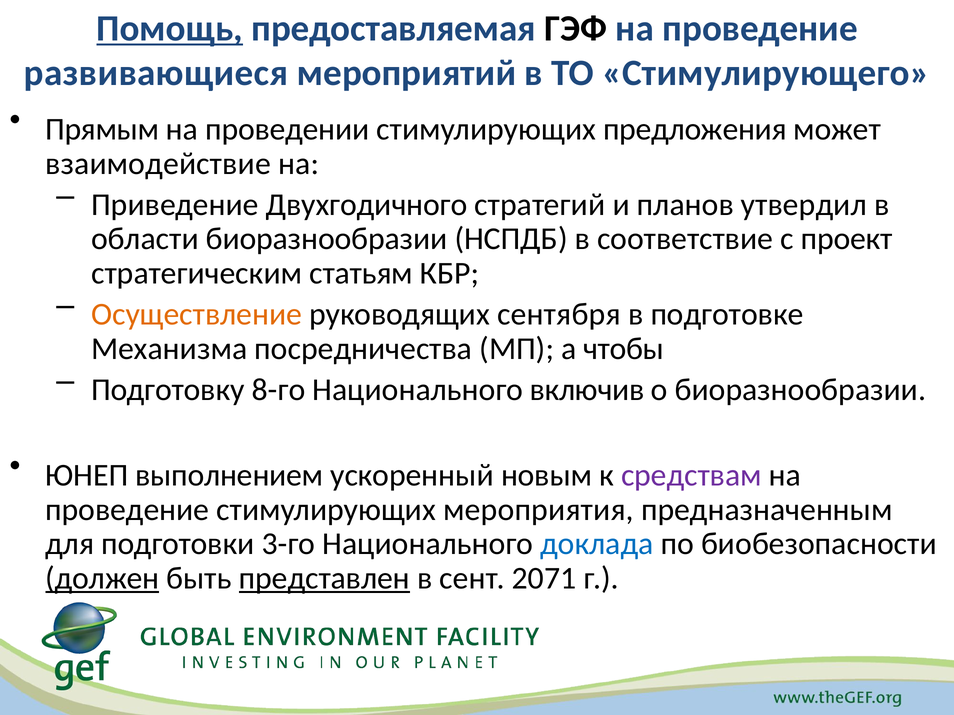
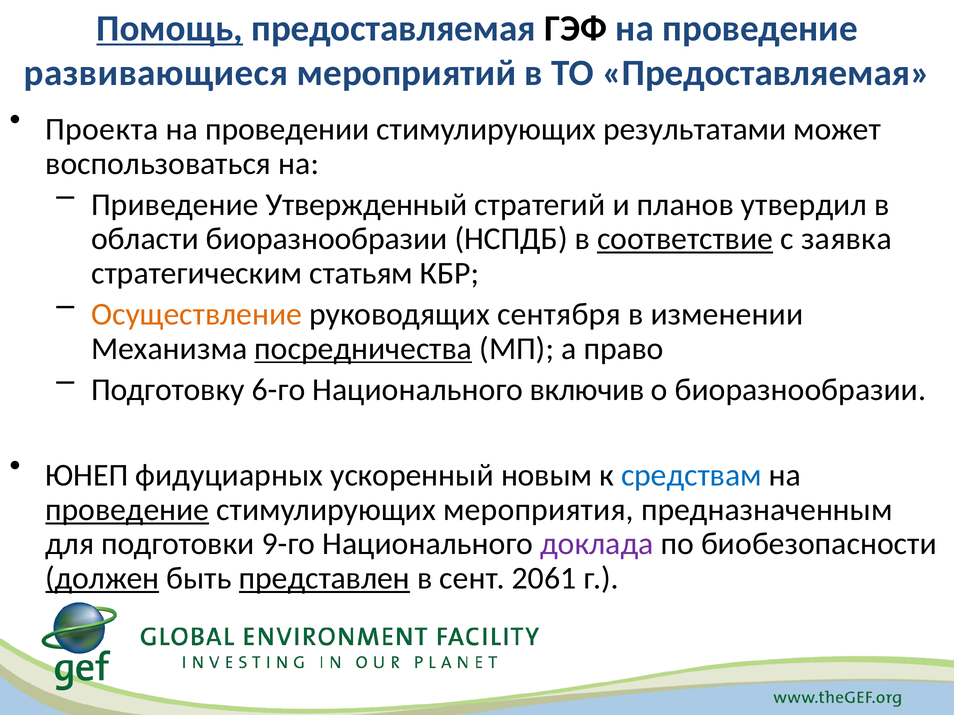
ТО Стимулирующего: Стимулирующего -> Предоставляемая
Прямым: Прямым -> Проекта
предложения: предложения -> результатами
взаимодействие: взаимодействие -> воспользоваться
Двухгодичного: Двухгодичного -> Утвержденный
соответствие underline: none -> present
проект: проект -> заявка
подготовке: подготовке -> изменении
посредничества underline: none -> present
чтобы: чтобы -> право
8-го: 8-го -> 6-го
выполнением: выполнением -> фидуциарных
средствам colour: purple -> blue
проведение at (127, 510) underline: none -> present
3-го: 3-го -> 9-го
доклада colour: blue -> purple
2071: 2071 -> 2061
